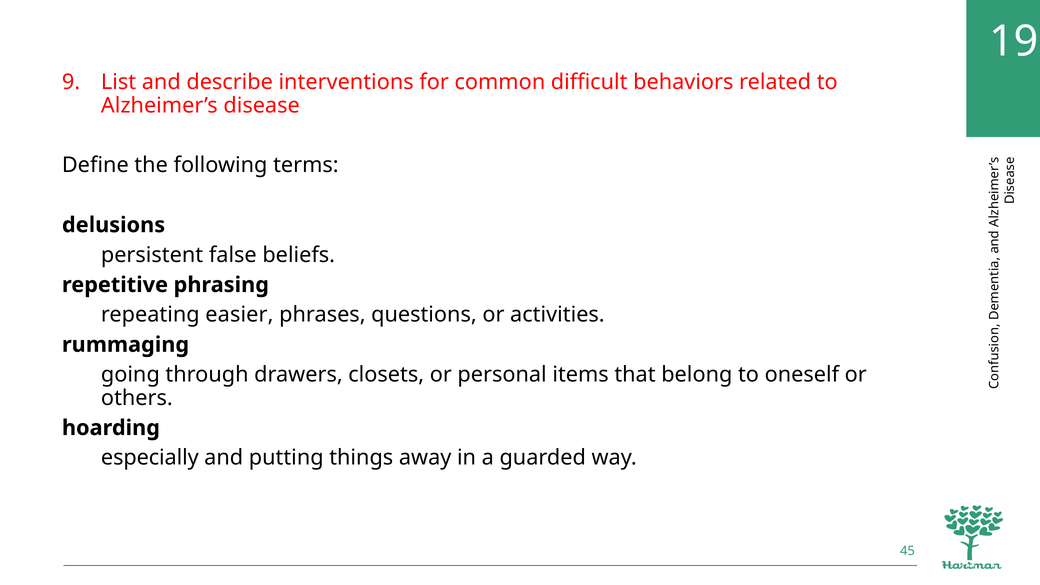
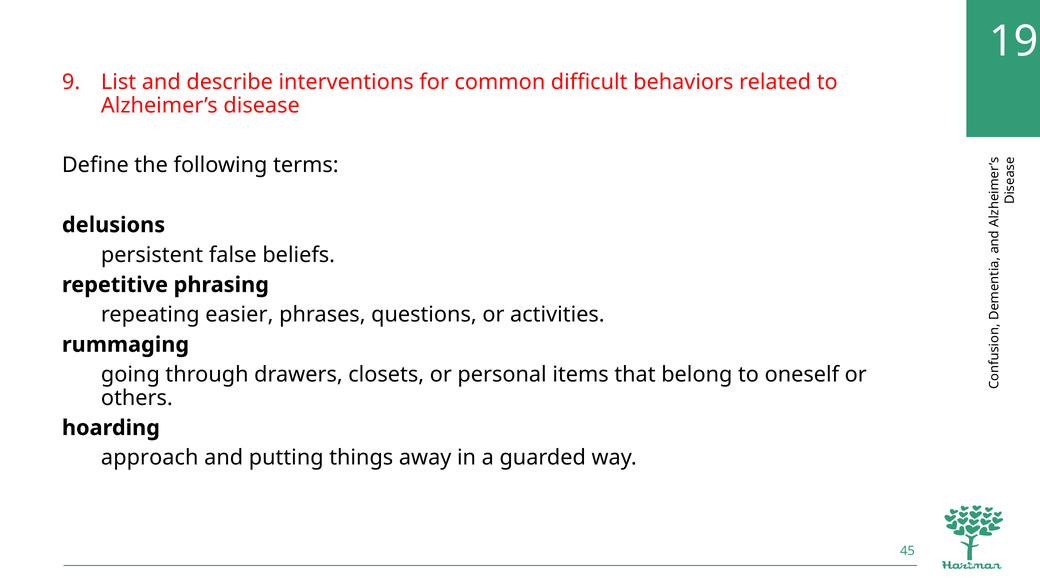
especially: especially -> approach
